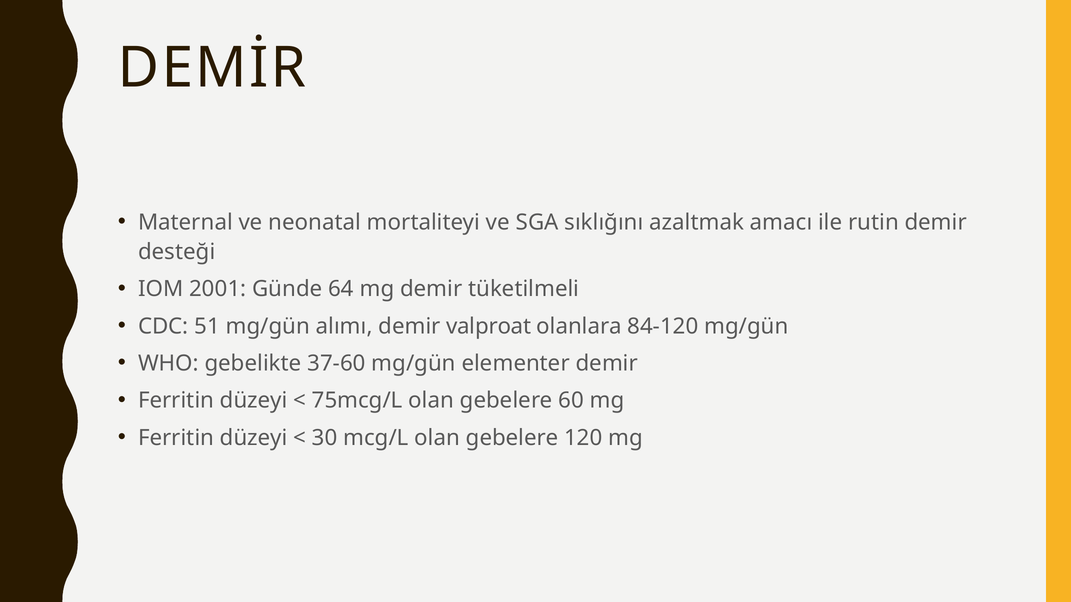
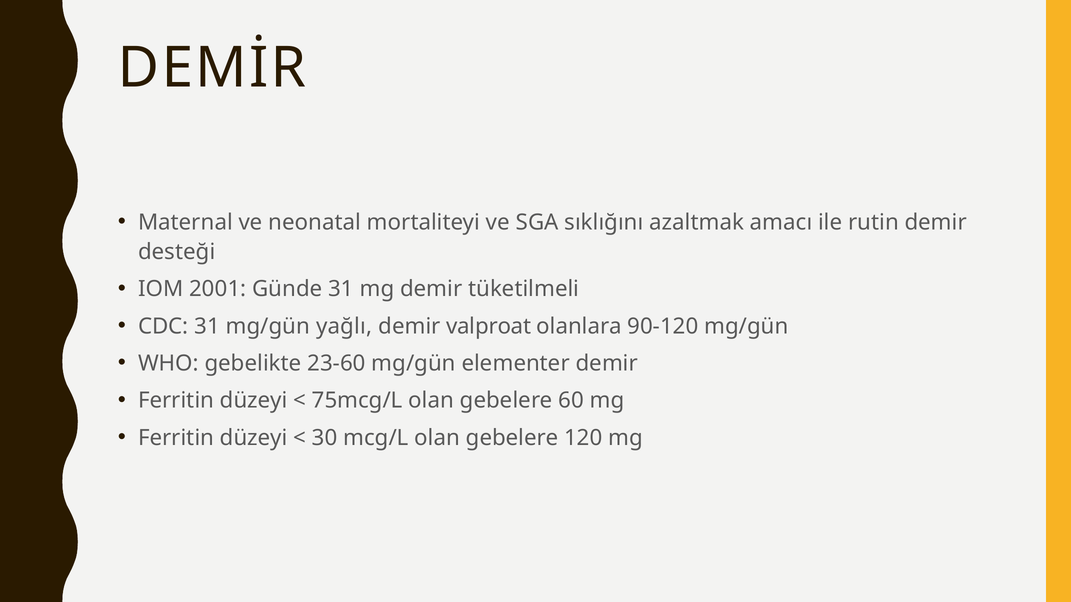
Günde 64: 64 -> 31
CDC 51: 51 -> 31
alımı: alımı -> yağlı
84-120: 84-120 -> 90-120
37-60: 37-60 -> 23-60
